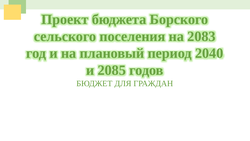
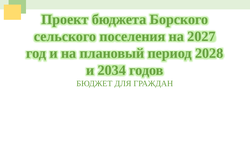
2083: 2083 -> 2027
2040: 2040 -> 2028
2085: 2085 -> 2034
